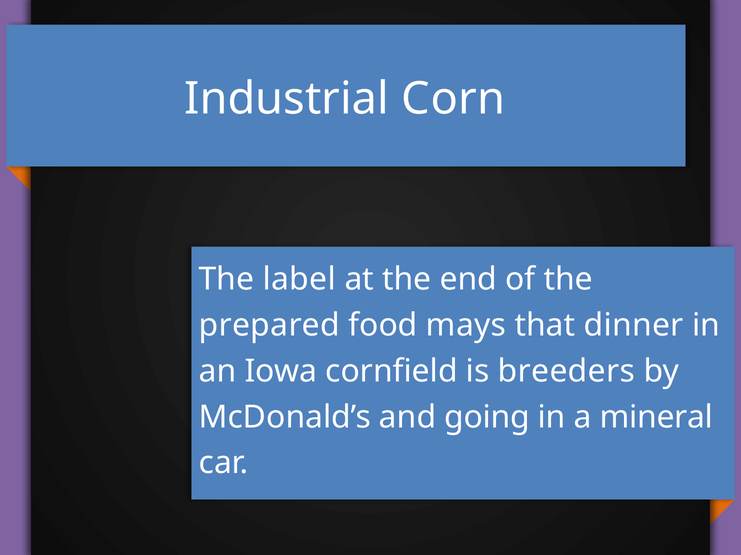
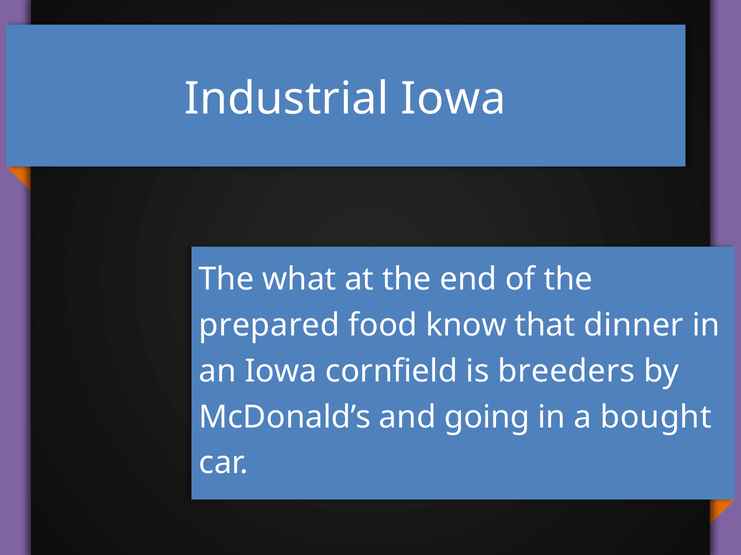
Industrial Corn: Corn -> Iowa
label: label -> what
mays: mays -> know
mineral: mineral -> bought
